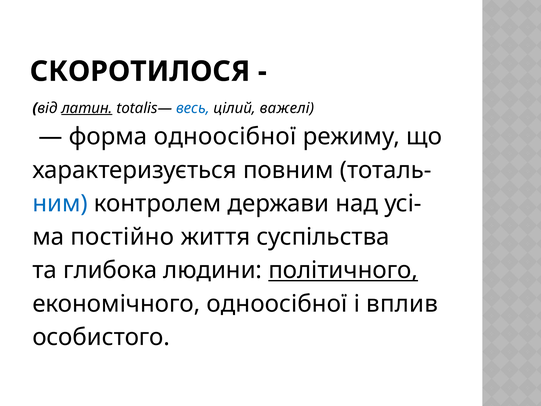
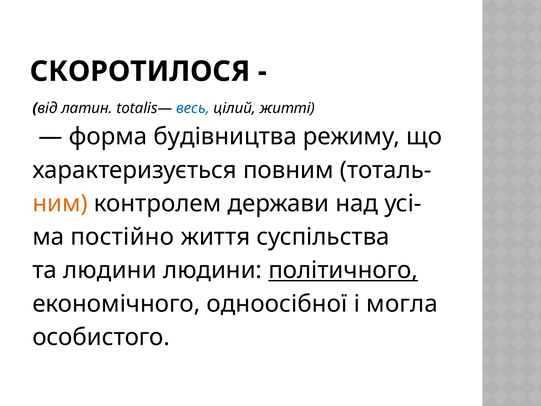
латин underline: present -> none
важелі: важелі -> житті
форма одноосібної: одноосібної -> будівництва
ним colour: blue -> orange
та глибока: глибока -> людини
вплив: вплив -> могла
